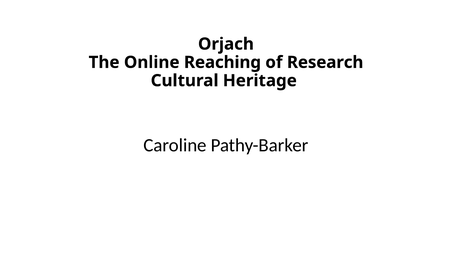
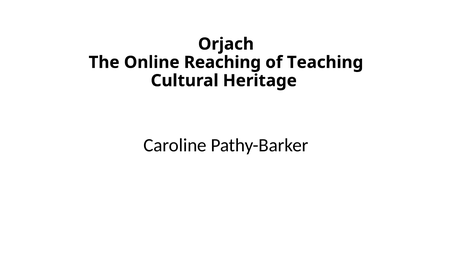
Research: Research -> Teaching
